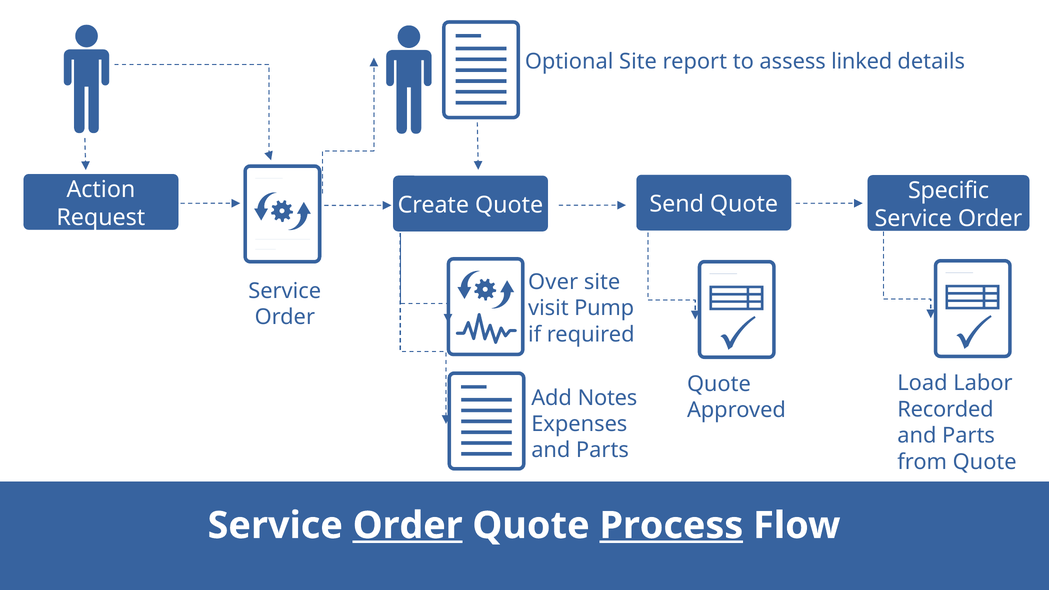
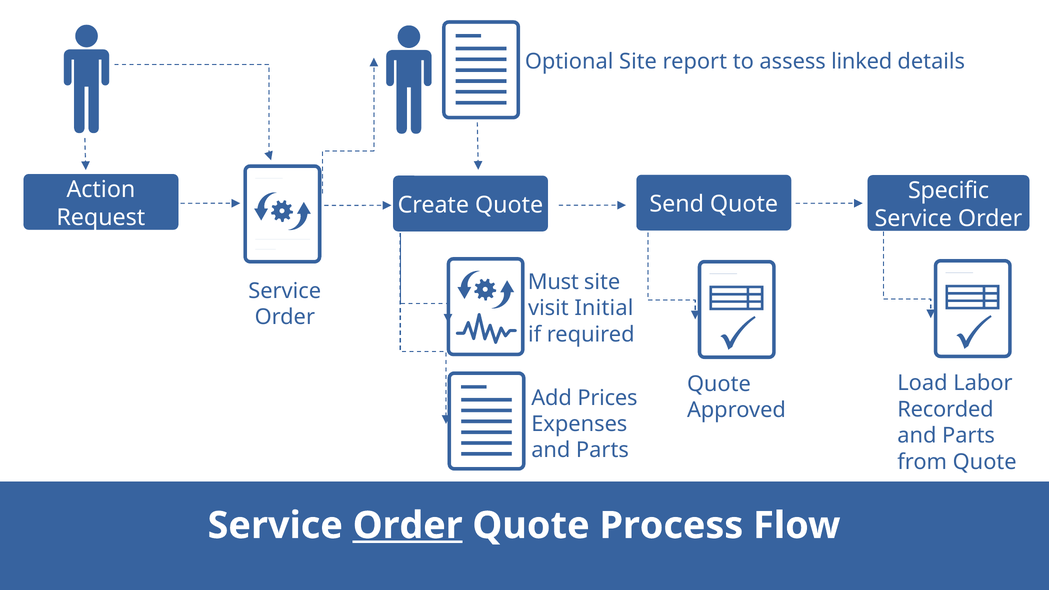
Over: Over -> Must
Pump: Pump -> Initial
Notes: Notes -> Prices
Process underline: present -> none
